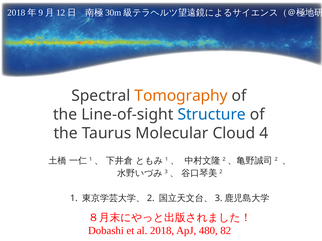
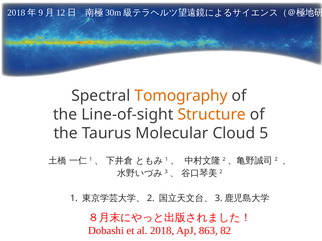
Structure colour: blue -> orange
4: 4 -> 5
480: 480 -> 863
